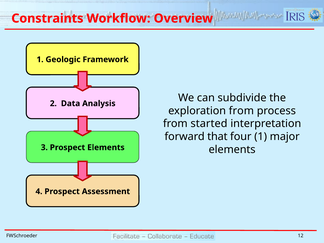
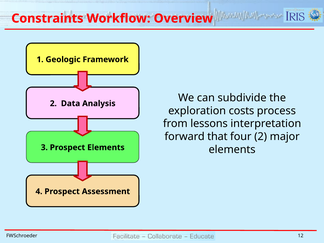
exploration from: from -> costs
started: started -> lessons
four 1: 1 -> 2
